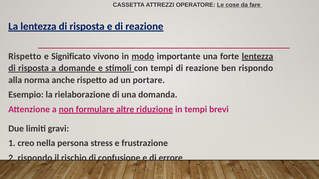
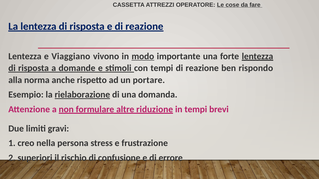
Rispetto at (25, 56): Rispetto -> Lentezza
Significato: Significato -> Viaggiano
rielaborazione underline: none -> present
2 rispondo: rispondo -> superiori
